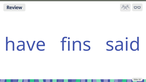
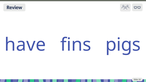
said: said -> pigs
